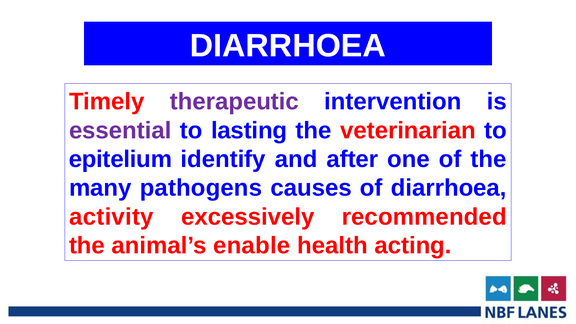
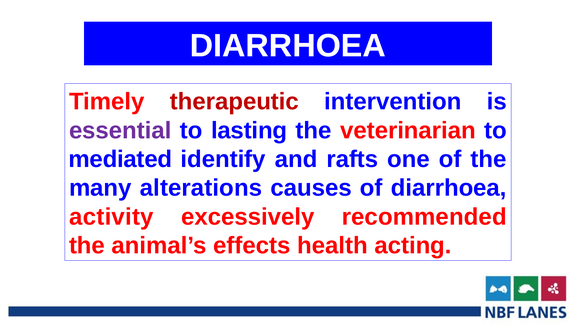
therapeutic colour: purple -> red
epitelium: epitelium -> mediated
after: after -> rafts
pathogens: pathogens -> alterations
enable: enable -> effects
